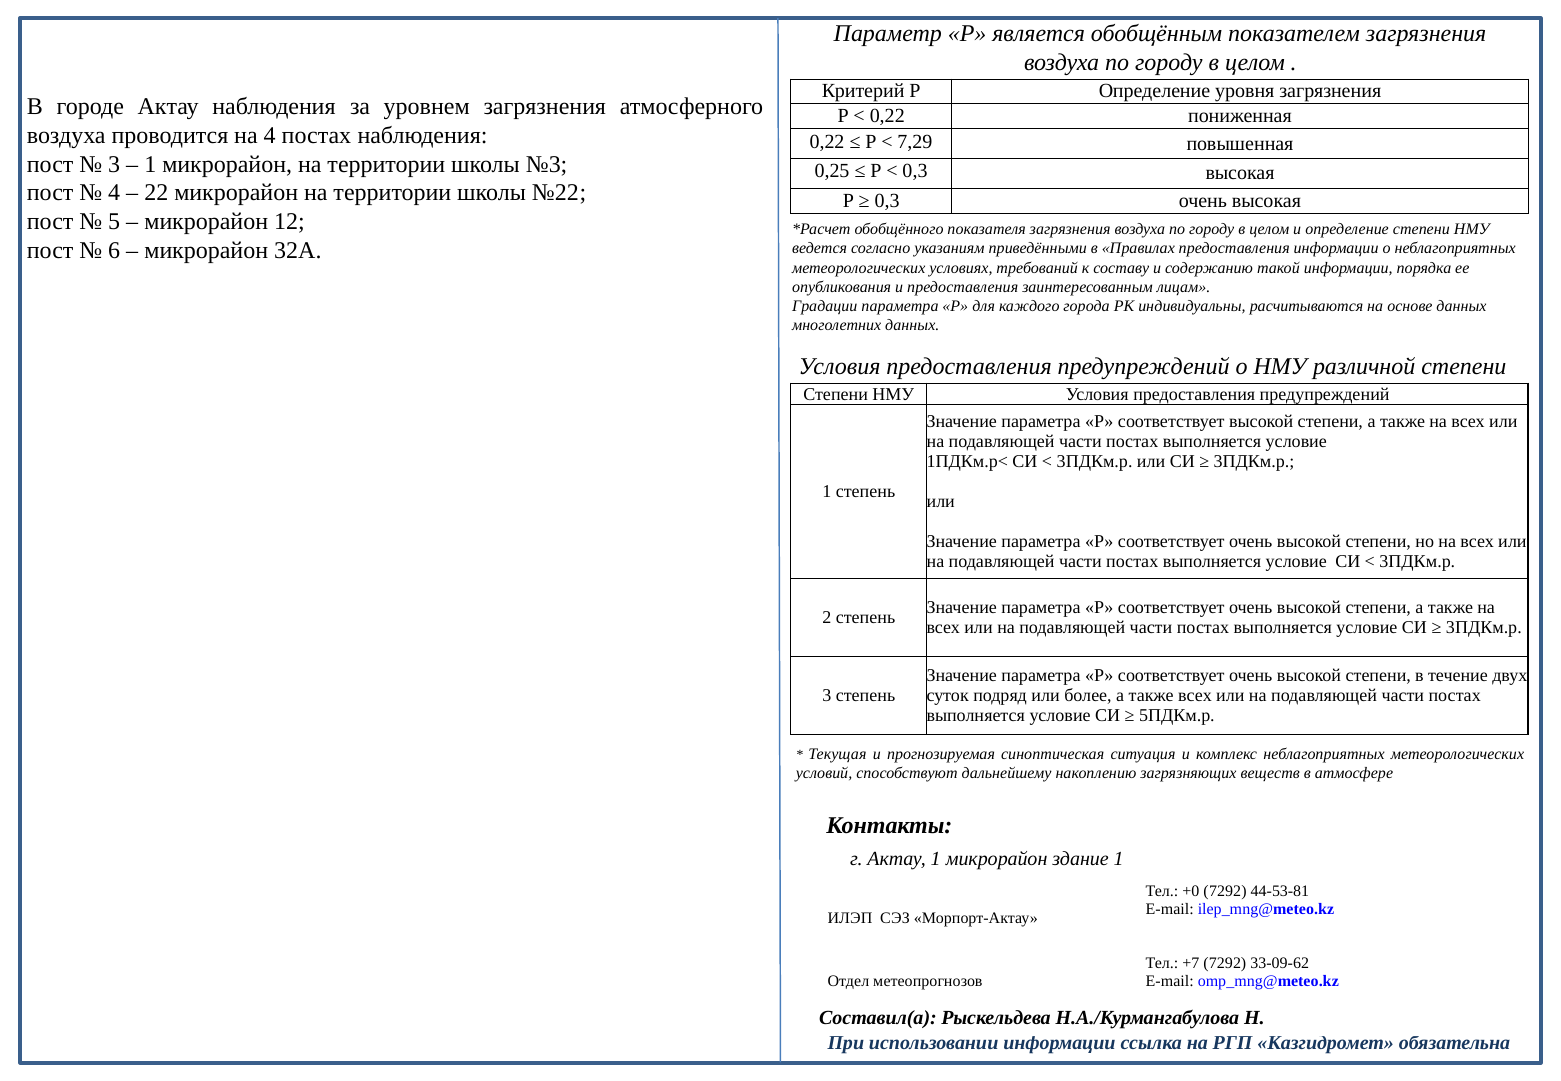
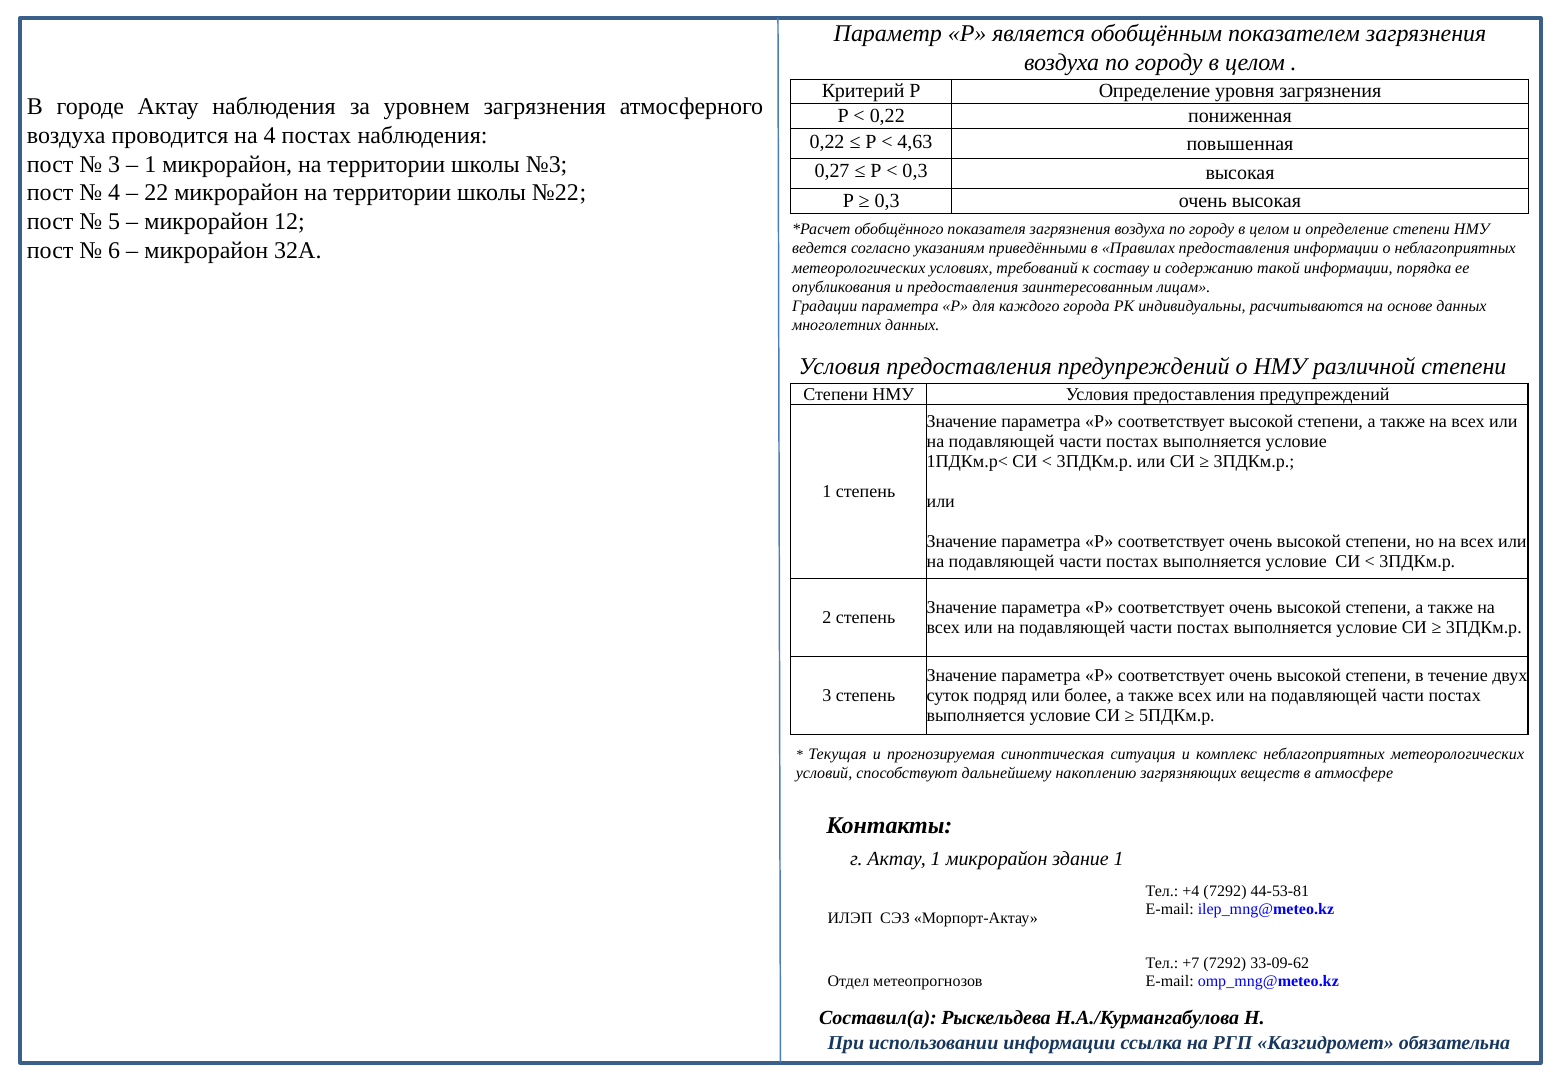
7,29: 7,29 -> 4,63
0,25: 0,25 -> 0,27
+0: +0 -> +4
